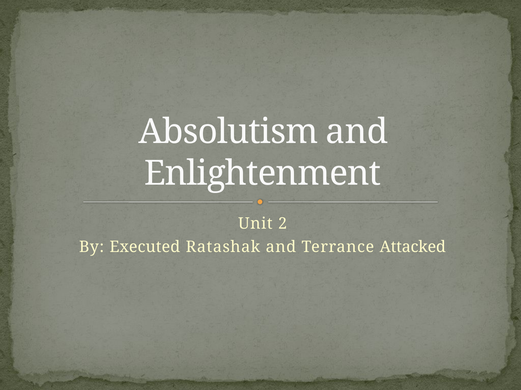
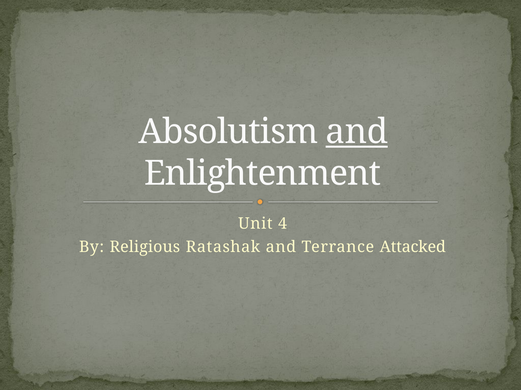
and at (357, 132) underline: none -> present
2: 2 -> 4
Executed: Executed -> Religious
